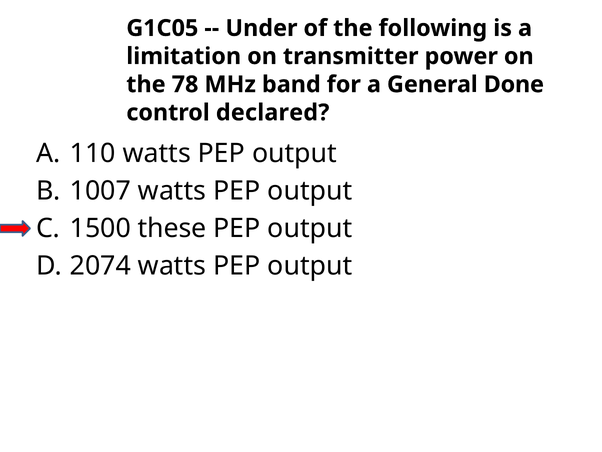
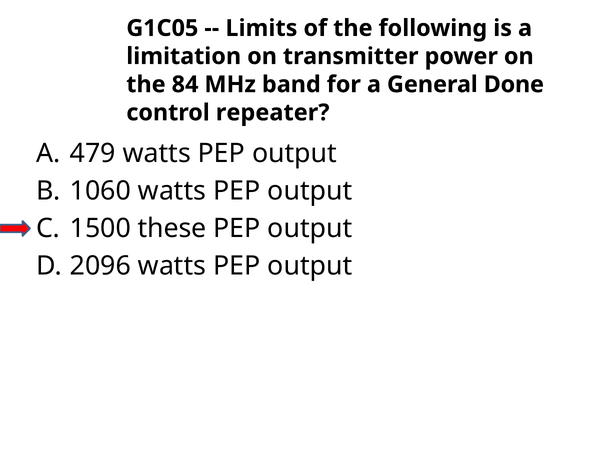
Under: Under -> Limits
78: 78 -> 84
declared: declared -> repeater
110: 110 -> 479
1007: 1007 -> 1060
2074: 2074 -> 2096
